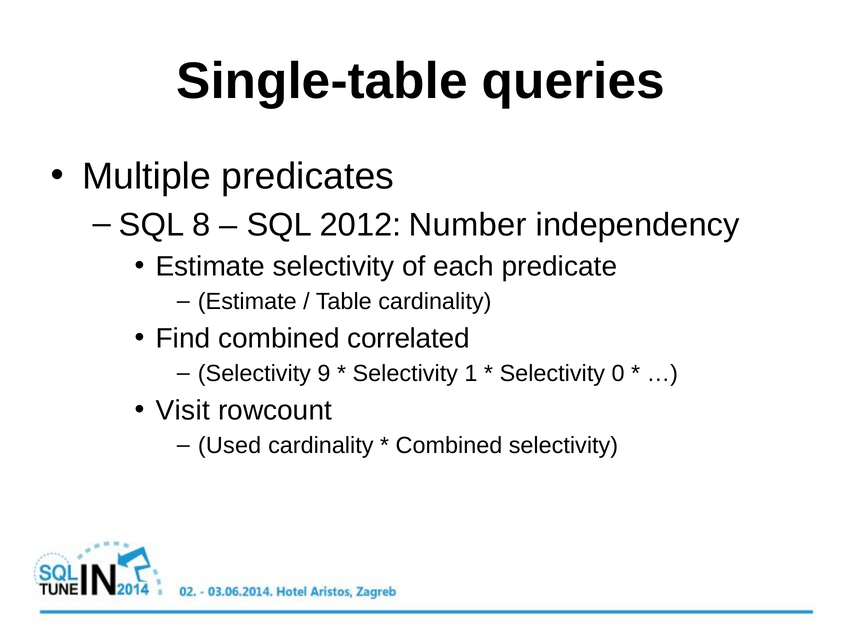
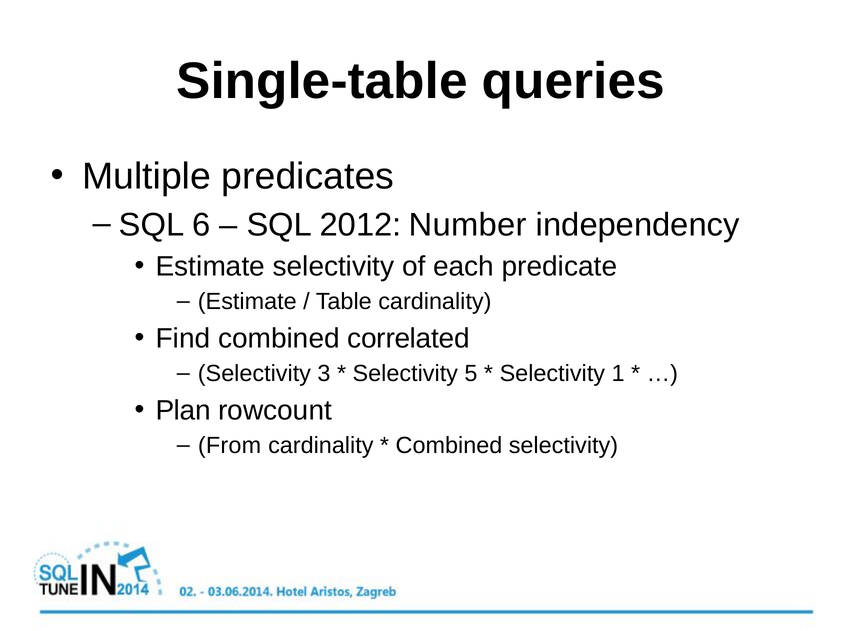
8: 8 -> 6
9: 9 -> 3
1: 1 -> 5
0: 0 -> 1
Visit: Visit -> Plan
Used: Used -> From
